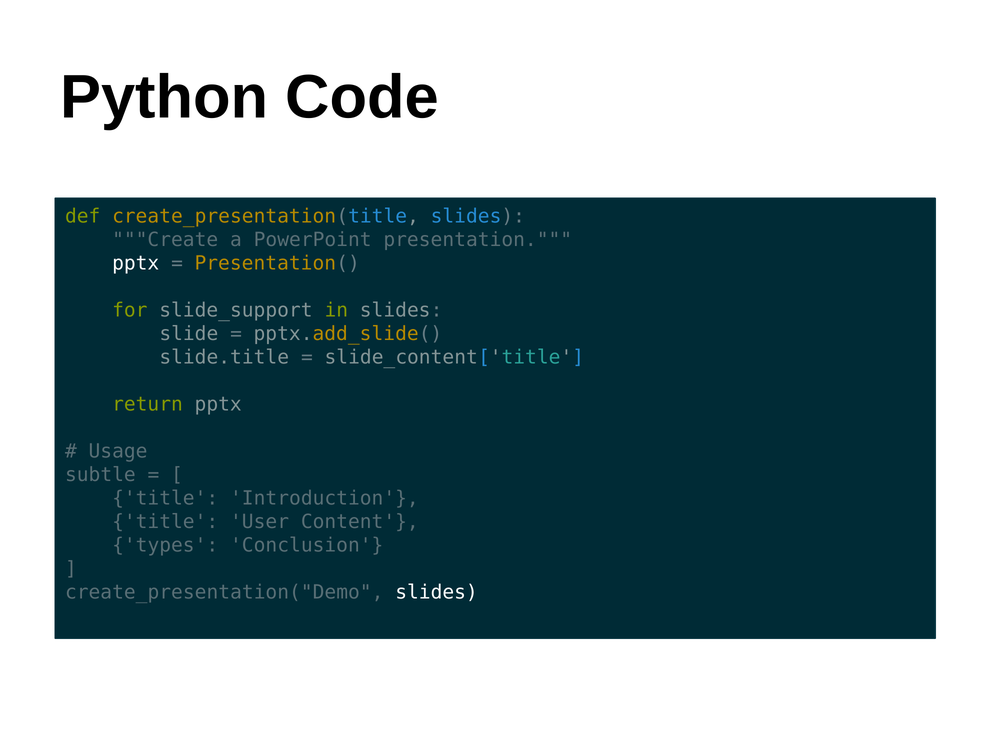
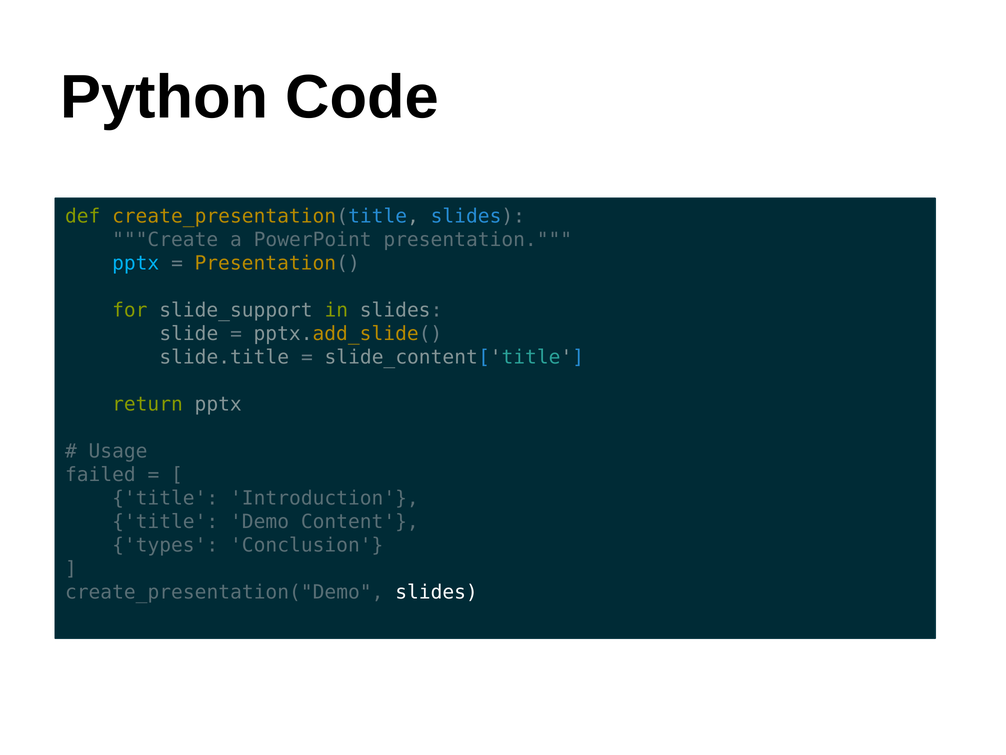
pptx at (136, 263) colour: white -> light blue
subtle: subtle -> failed
User: User -> Demo
